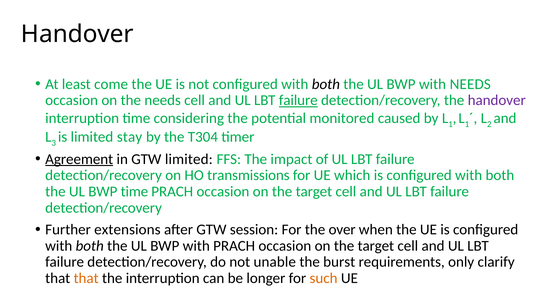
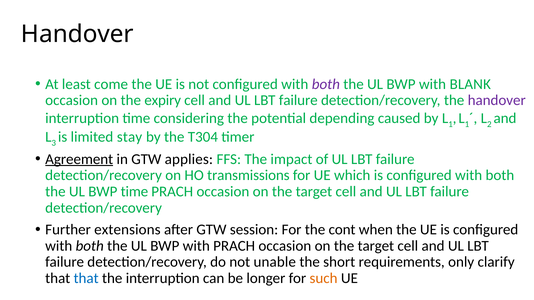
both at (326, 84) colour: black -> purple
with NEEDS: NEEDS -> BLANK
the needs: needs -> expiry
failure at (298, 100) underline: present -> none
monitored: monitored -> depending
GTW limited: limited -> applies
over: over -> cont
burst: burst -> short
that at (86, 279) colour: orange -> blue
